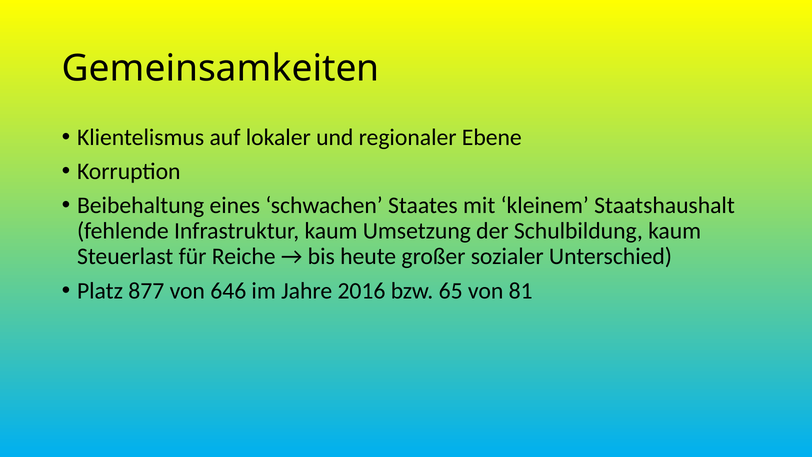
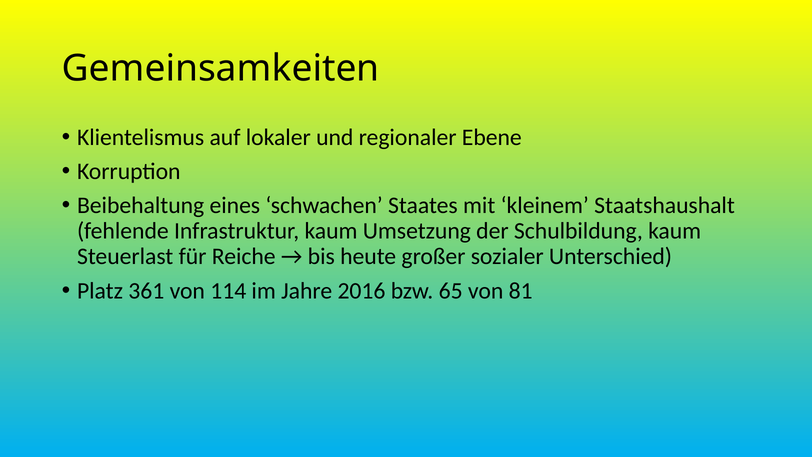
877: 877 -> 361
646: 646 -> 114
